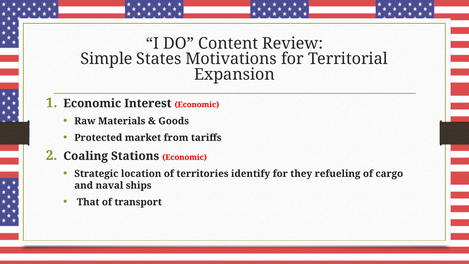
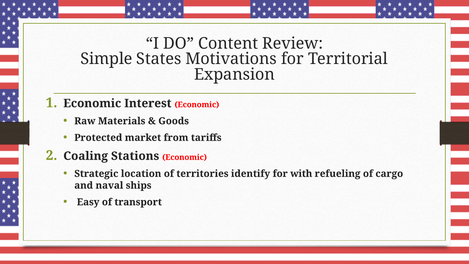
they: they -> with
That: That -> Easy
